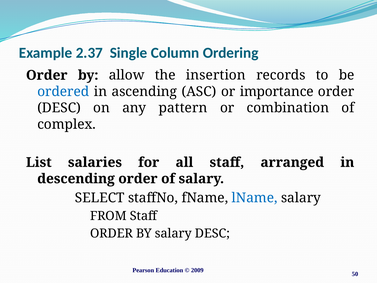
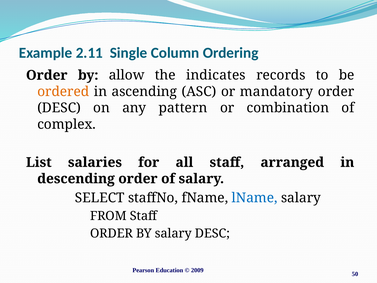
2.37: 2.37 -> 2.11
insertion: insertion -> indicates
ordered colour: blue -> orange
importance: importance -> mandatory
